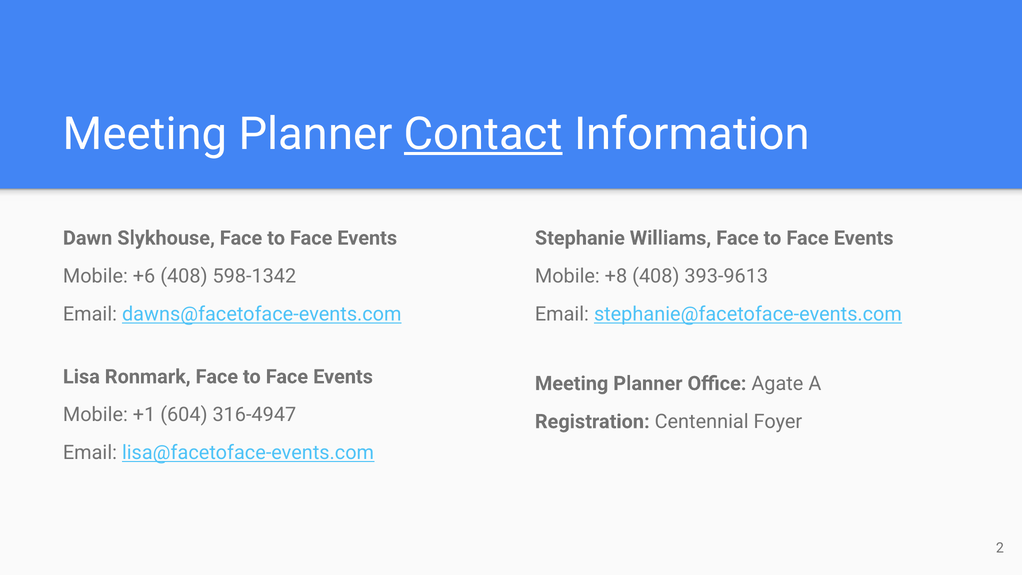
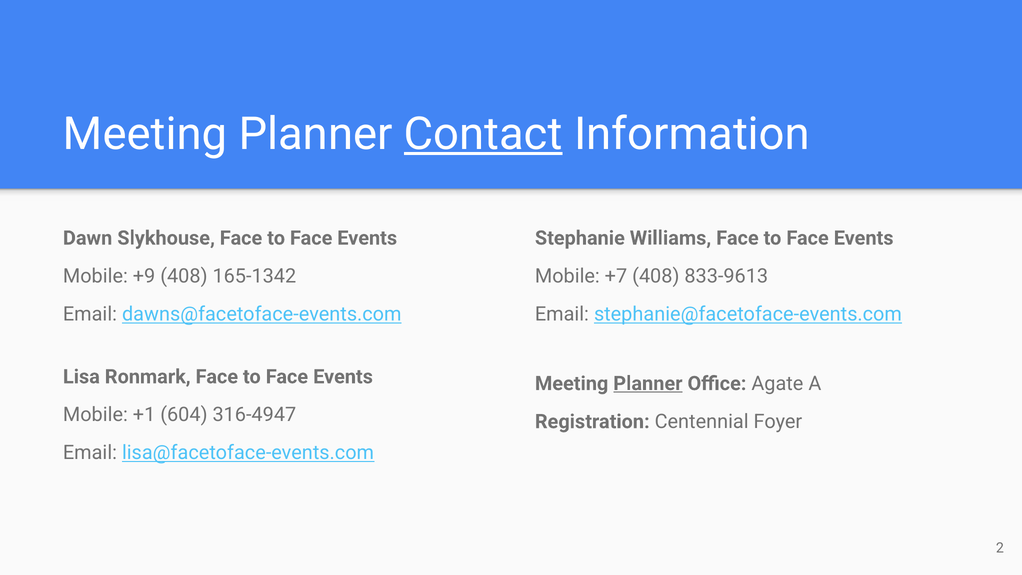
+6: +6 -> +9
598-1342: 598-1342 -> 165-1342
+8: +8 -> +7
393-9613: 393-9613 -> 833-9613
Planner at (648, 383) underline: none -> present
